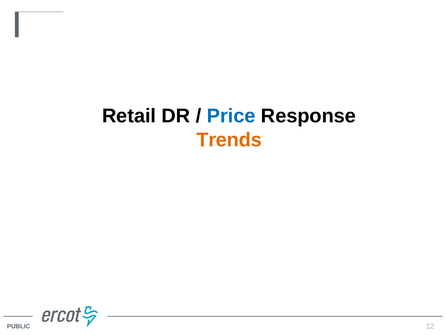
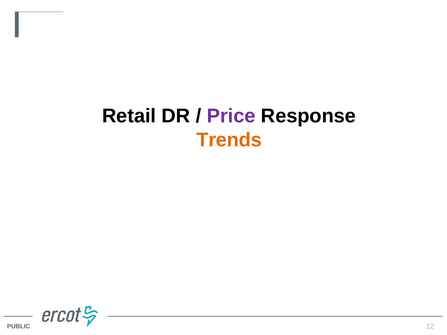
Price colour: blue -> purple
